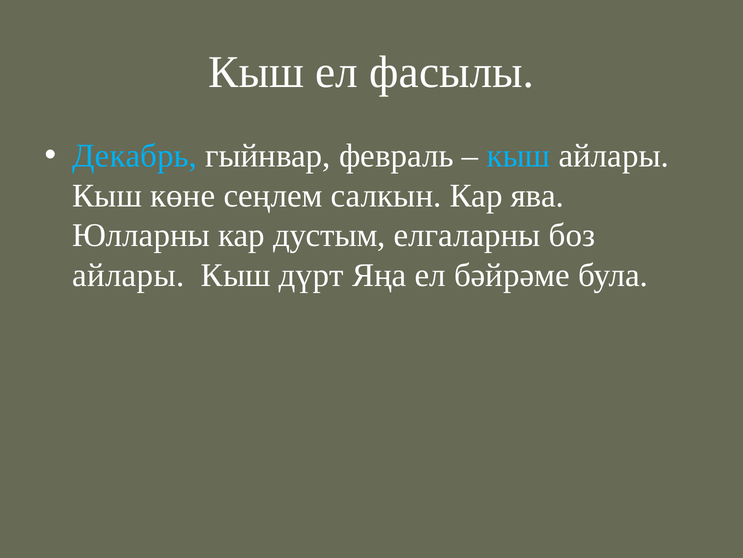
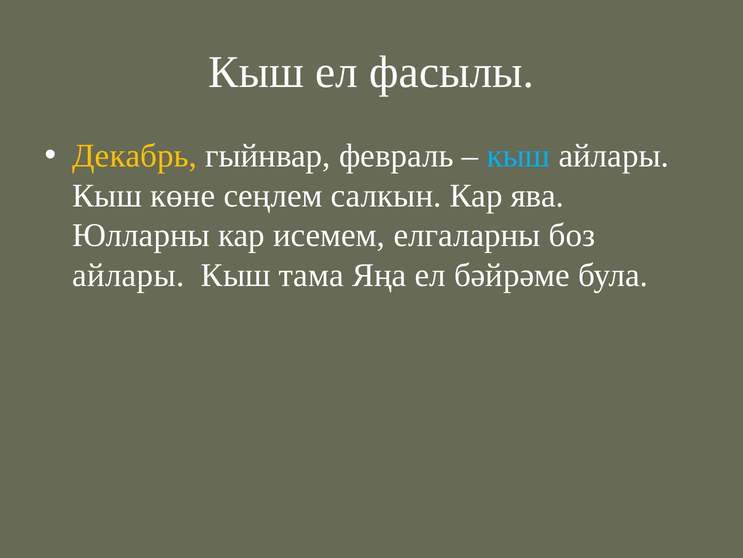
Декабрь colour: light blue -> yellow
дустым: дустым -> исемем
дүрт: дүрт -> тама
